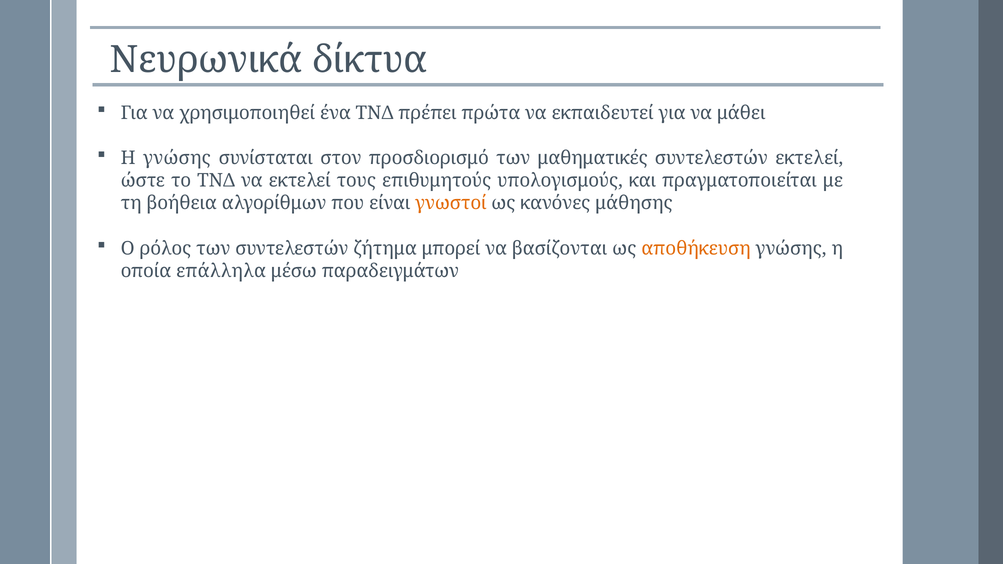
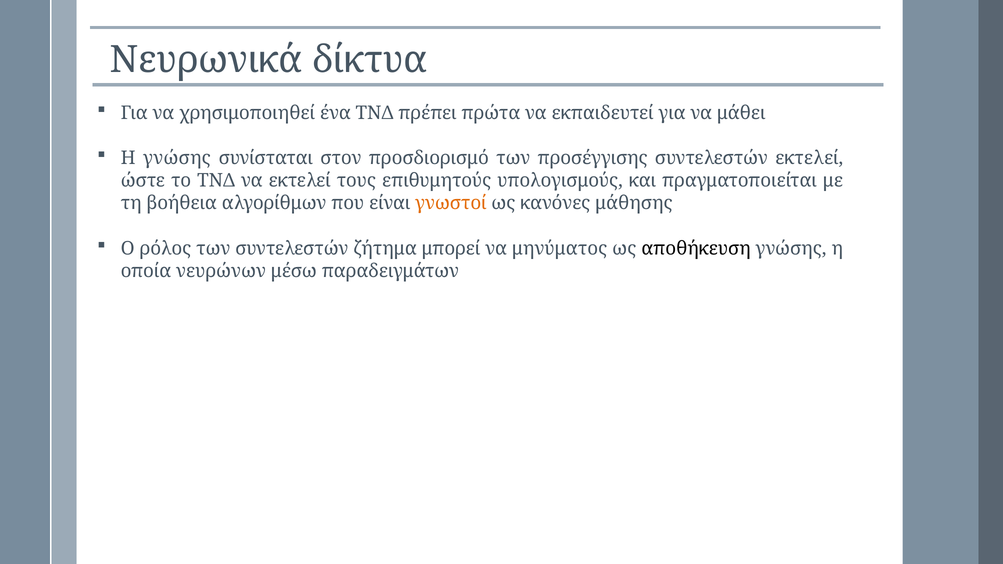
μαθηματικές: μαθηματικές -> προσέγγισης
βασίζονται: βασίζονται -> μηνύματος
αποθήκευση colour: orange -> black
επάλληλα: επάλληλα -> νευρώνων
